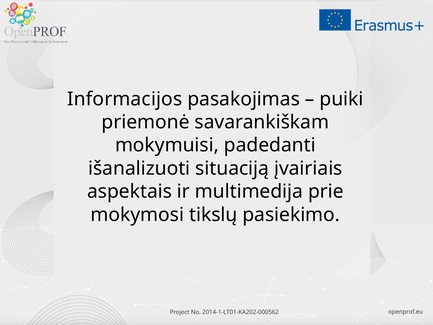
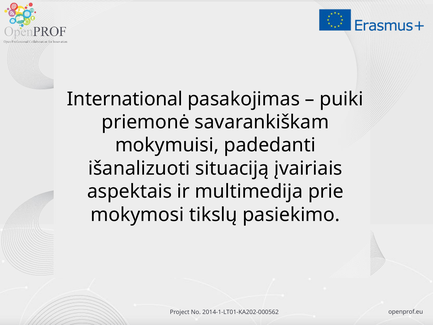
Informacijos: Informacijos -> International
